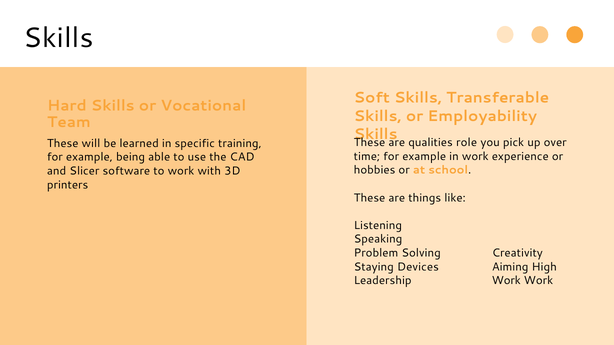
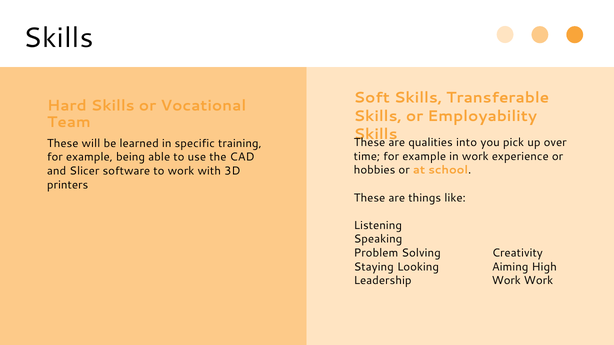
role: role -> into
Devices: Devices -> Looking
